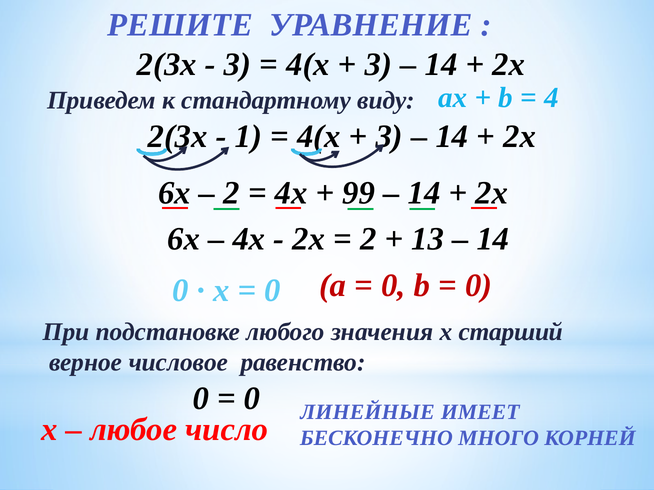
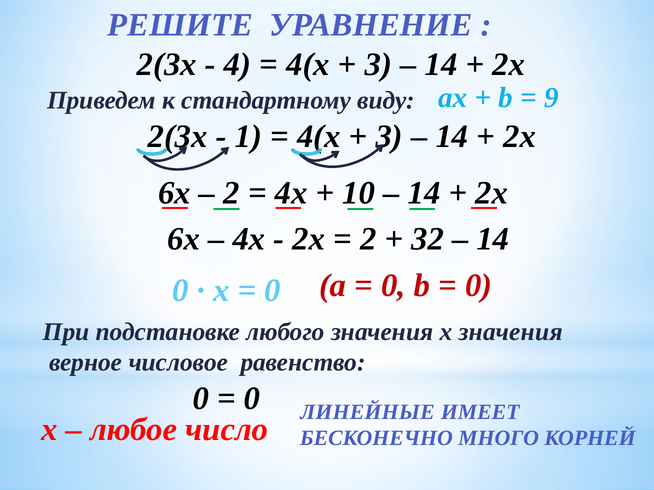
3 at (238, 64): 3 -> 4
4: 4 -> 9
99: 99 -> 10
13: 13 -> 32
х старший: старший -> значения
